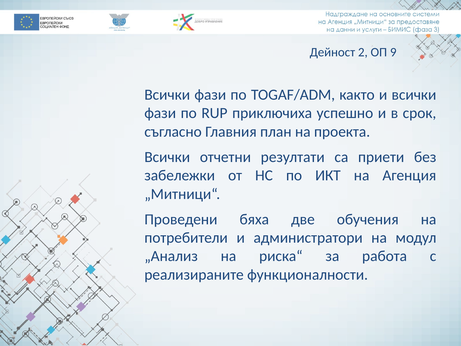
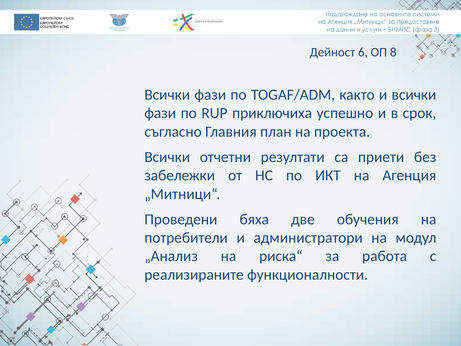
2: 2 -> 6
9: 9 -> 8
